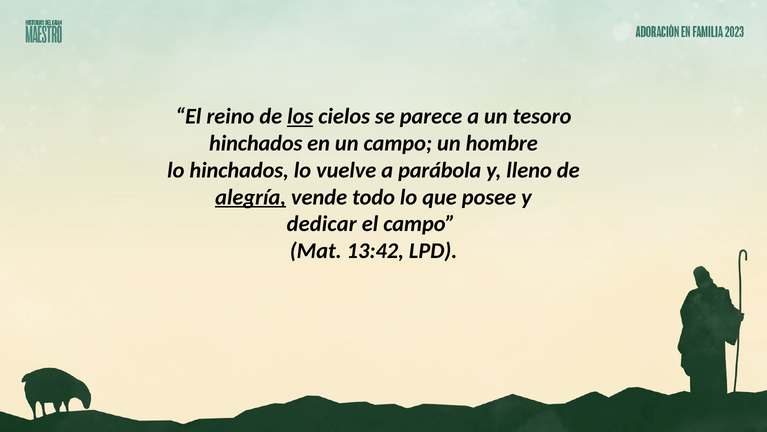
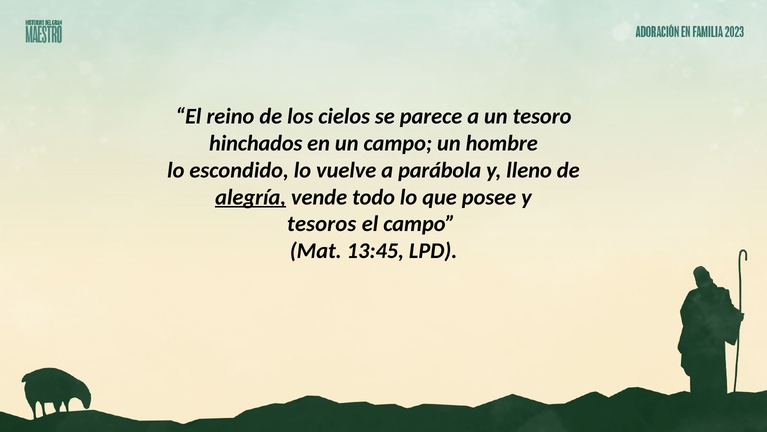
los underline: present -> none
lo hinchados: hinchados -> escondido
dedicar: dedicar -> tesoros
13:42: 13:42 -> 13:45
